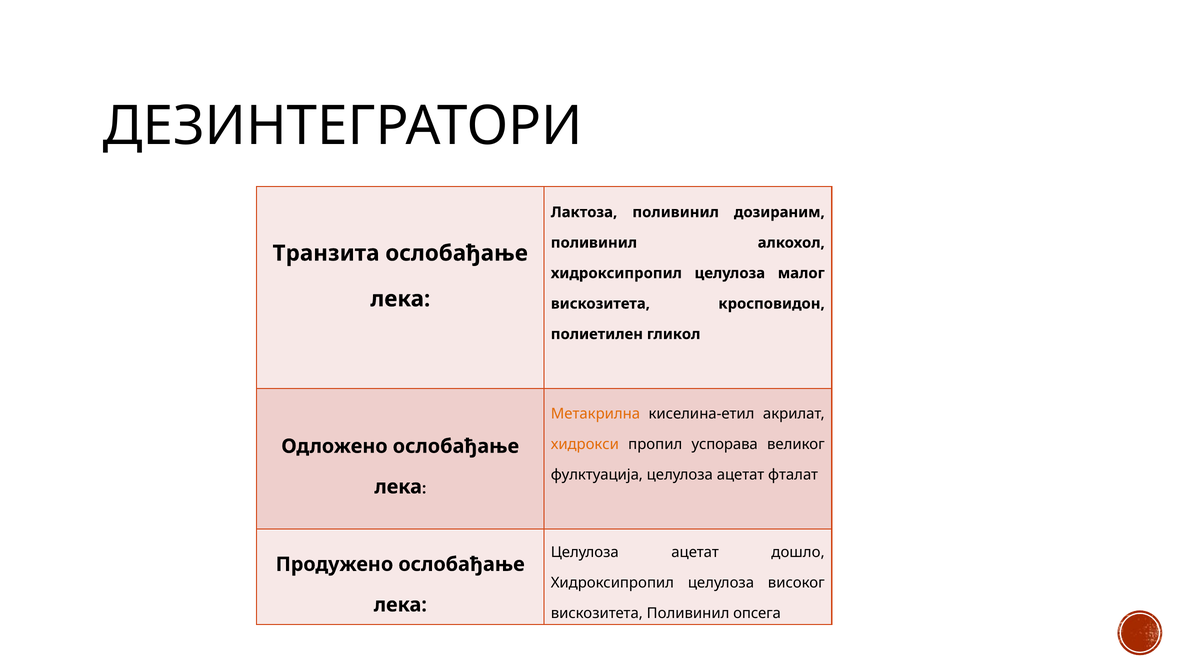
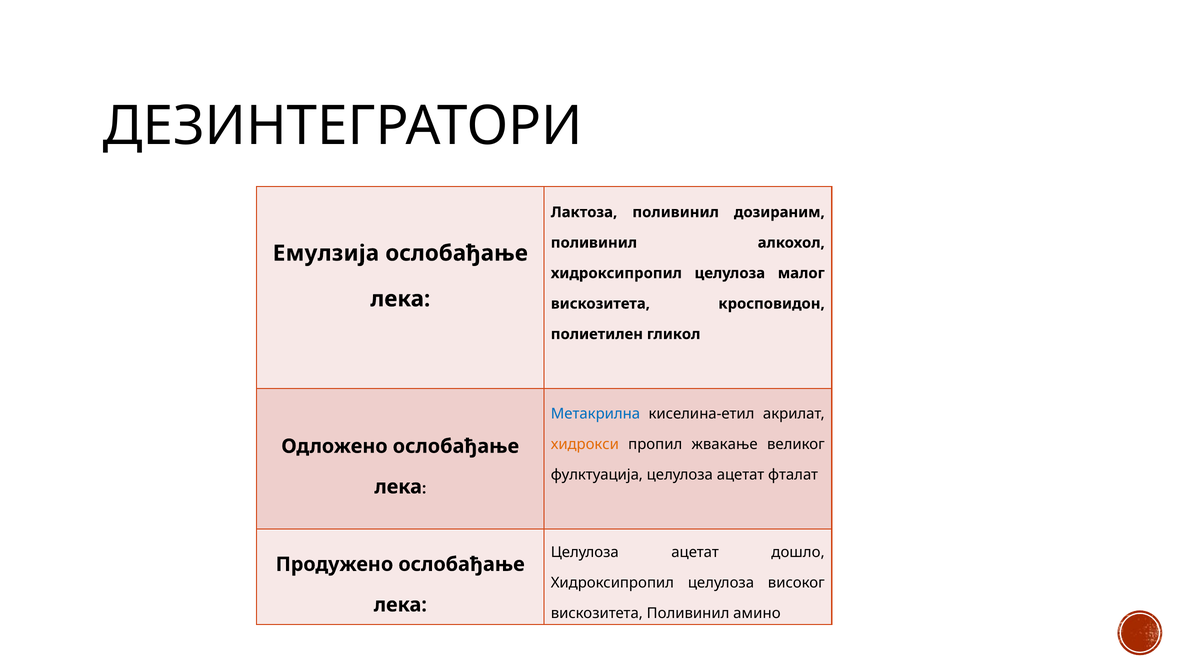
Транзита: Транзита -> Емулзија
Метакрилна colour: orange -> blue
успорава: успорава -> жвакање
опсега: опсега -> амино
